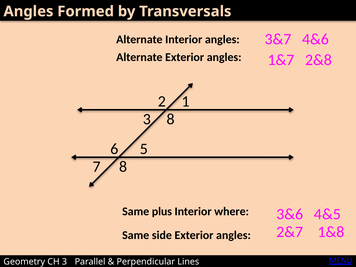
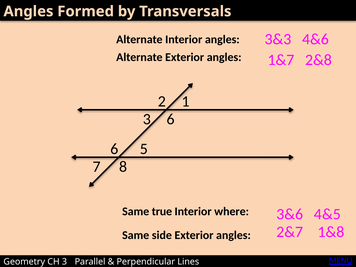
3&7: 3&7 -> 3&3
3 8: 8 -> 6
plus: plus -> true
